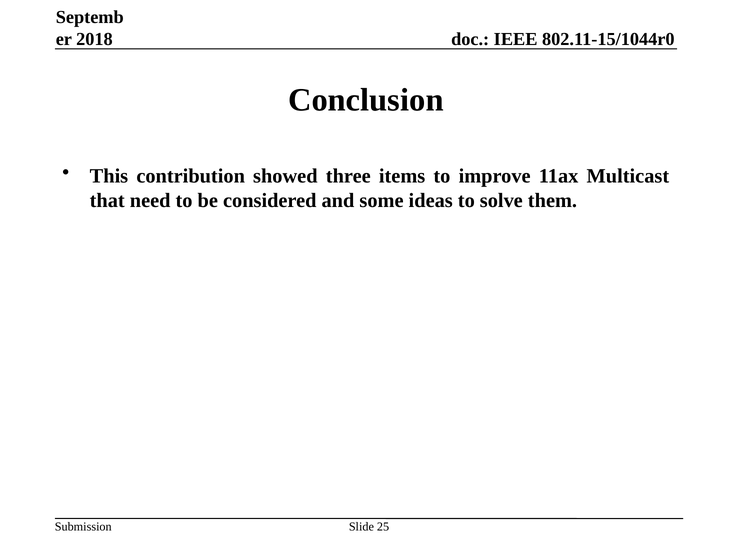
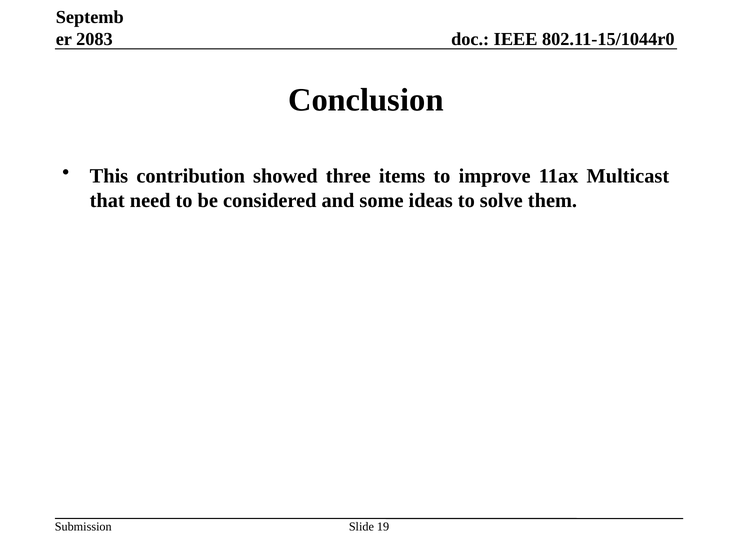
2018: 2018 -> 2083
25: 25 -> 19
